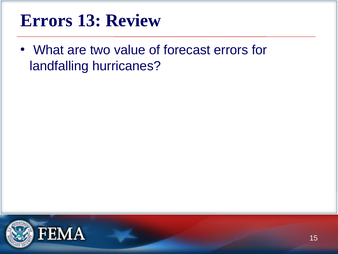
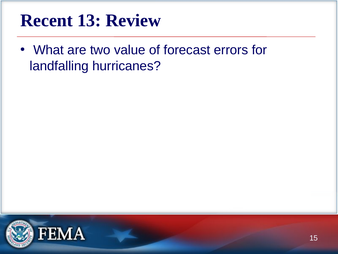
Errors at (46, 20): Errors -> Recent
